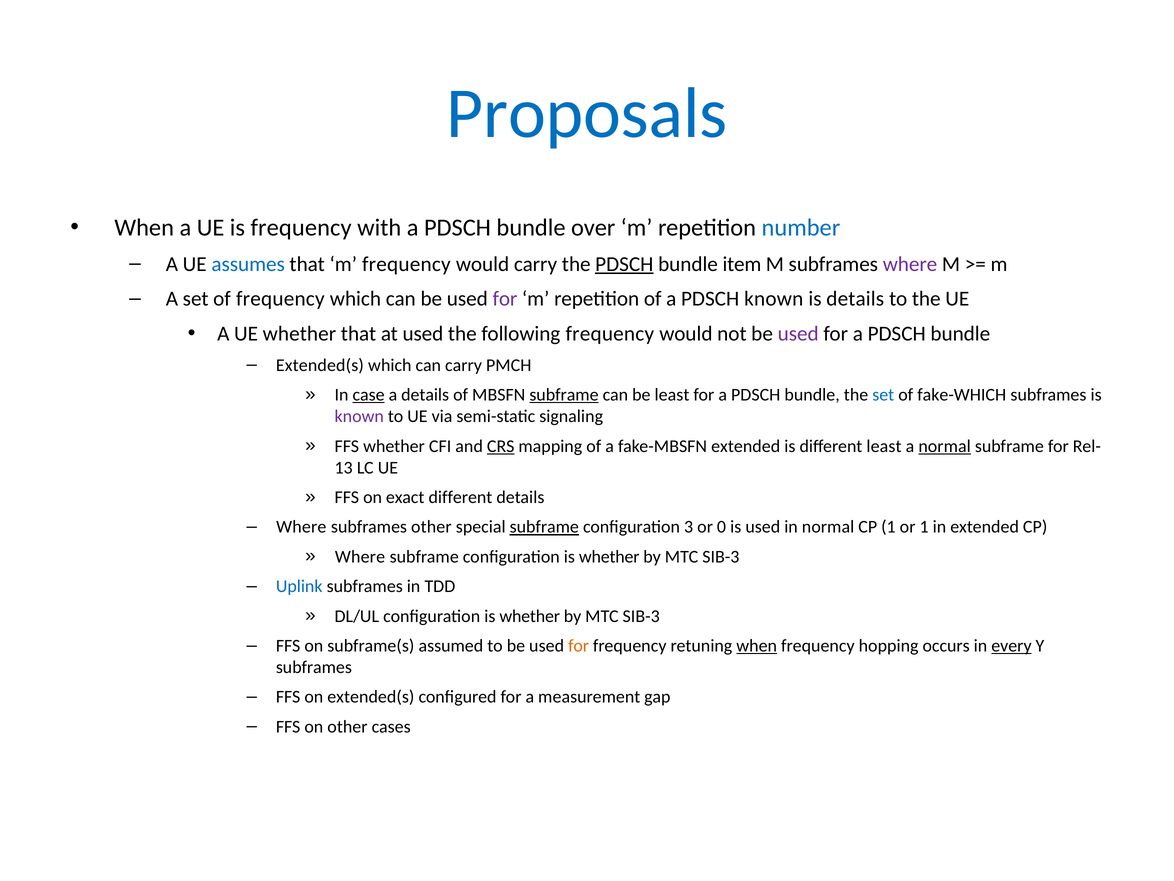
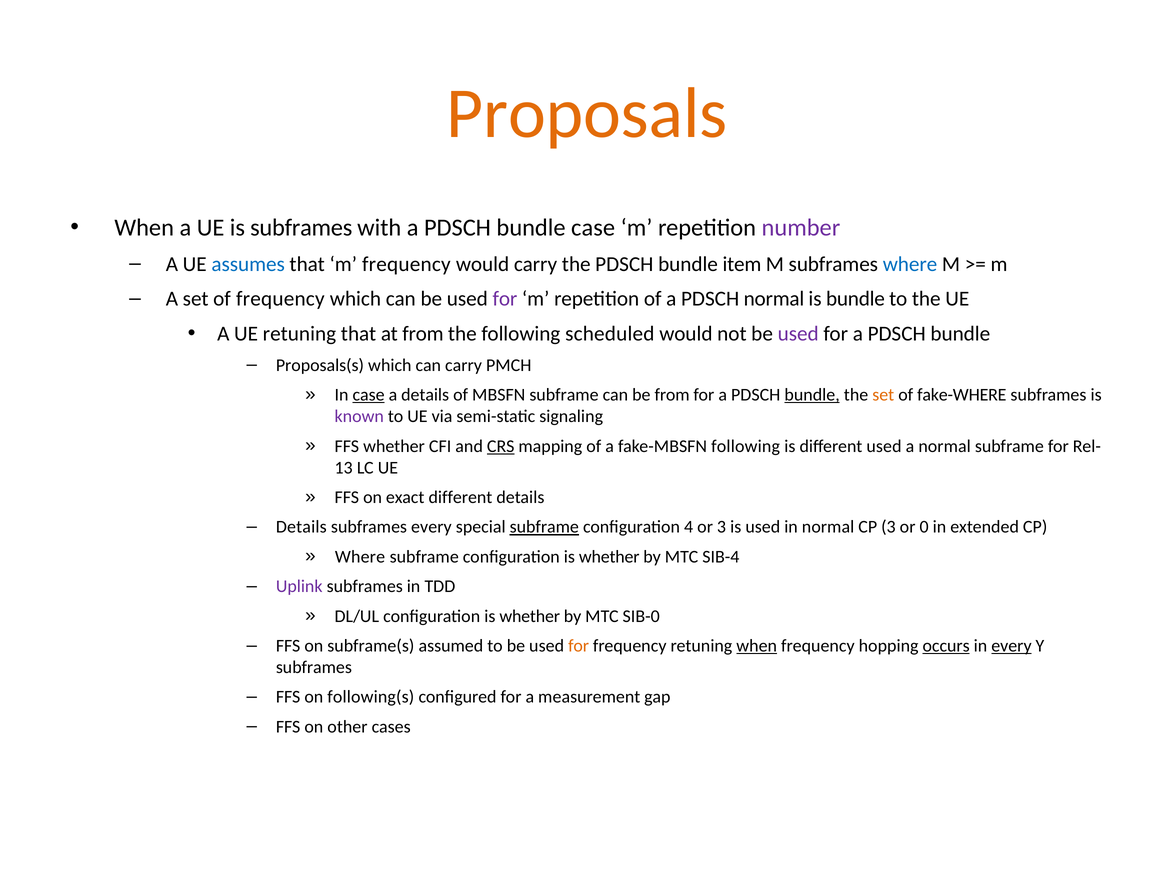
Proposals colour: blue -> orange
is frequency: frequency -> subframes
bundle over: over -> case
number colour: blue -> purple
PDSCH at (624, 264) underline: present -> none
where at (910, 264) colour: purple -> blue
PDSCH known: known -> normal
is details: details -> bundle
UE whether: whether -> retuning
at used: used -> from
following frequency: frequency -> scheduled
Extended(s at (320, 365): Extended(s -> Proposals(s
subframe at (564, 395) underline: present -> none
be least: least -> from
bundle at (812, 395) underline: none -> present
set at (883, 395) colour: blue -> orange
fake-WHICH: fake-WHICH -> fake-WHERE
fake-MBSFN extended: extended -> following
different least: least -> used
normal at (945, 446) underline: present -> none
Where at (301, 527): Where -> Details
subframes other: other -> every
3: 3 -> 4
or 0: 0 -> 3
CP 1: 1 -> 3
or 1: 1 -> 0
SIB-3 at (721, 556): SIB-3 -> SIB-4
Uplink colour: blue -> purple
SIB-3 at (641, 616): SIB-3 -> SIB-0
occurs underline: none -> present
on extended(s: extended(s -> following(s
